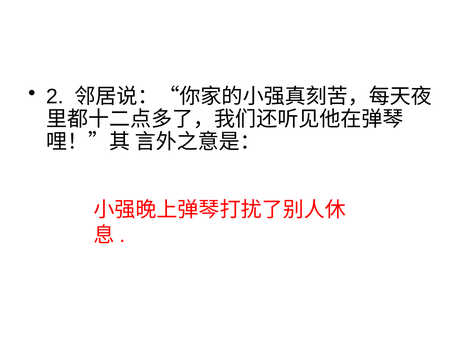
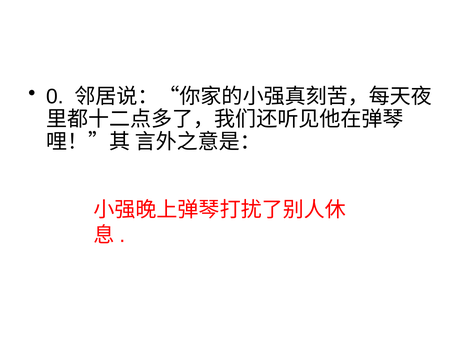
2: 2 -> 0
